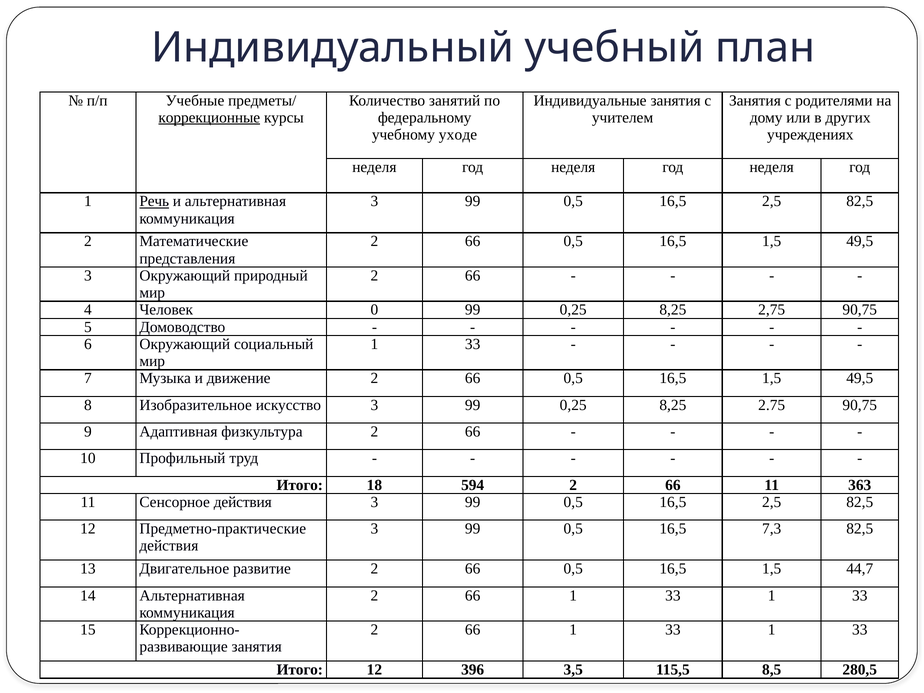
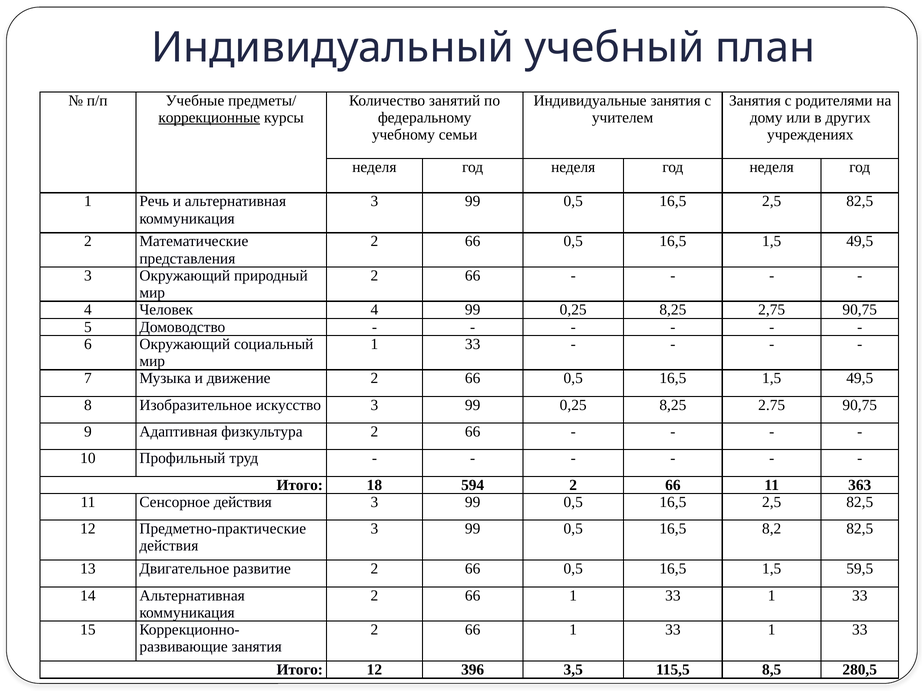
уходе: уходе -> семьи
Речь underline: present -> none
Человек 0: 0 -> 4
7,3: 7,3 -> 8,2
44,7: 44,7 -> 59,5
